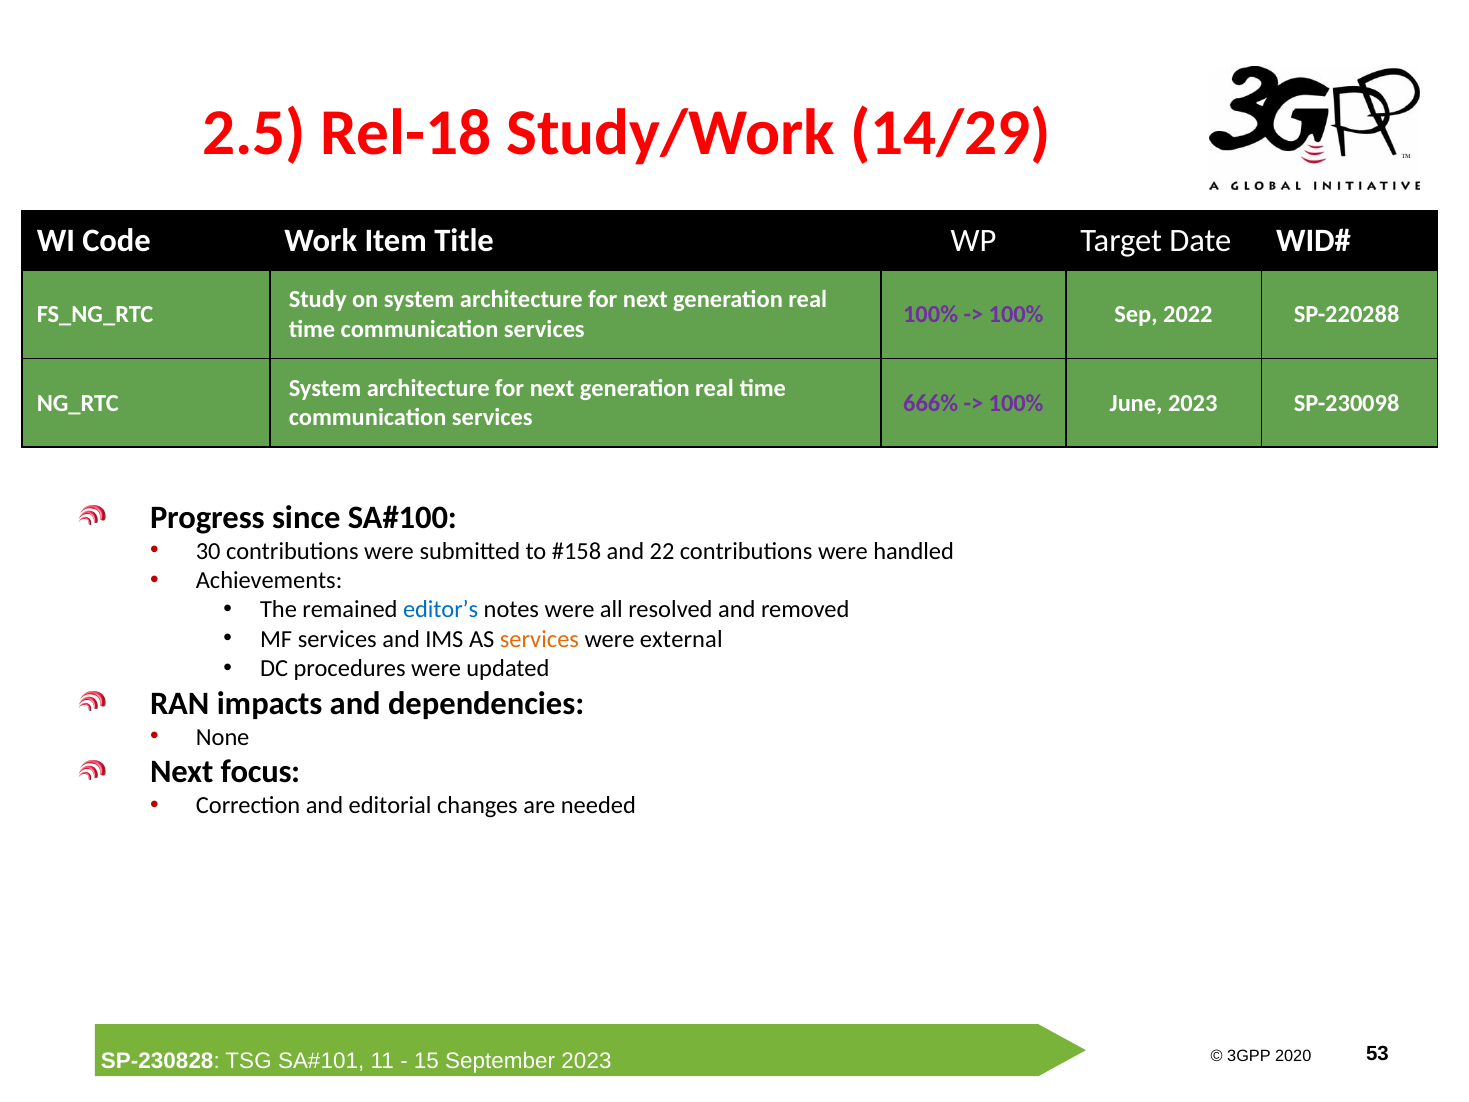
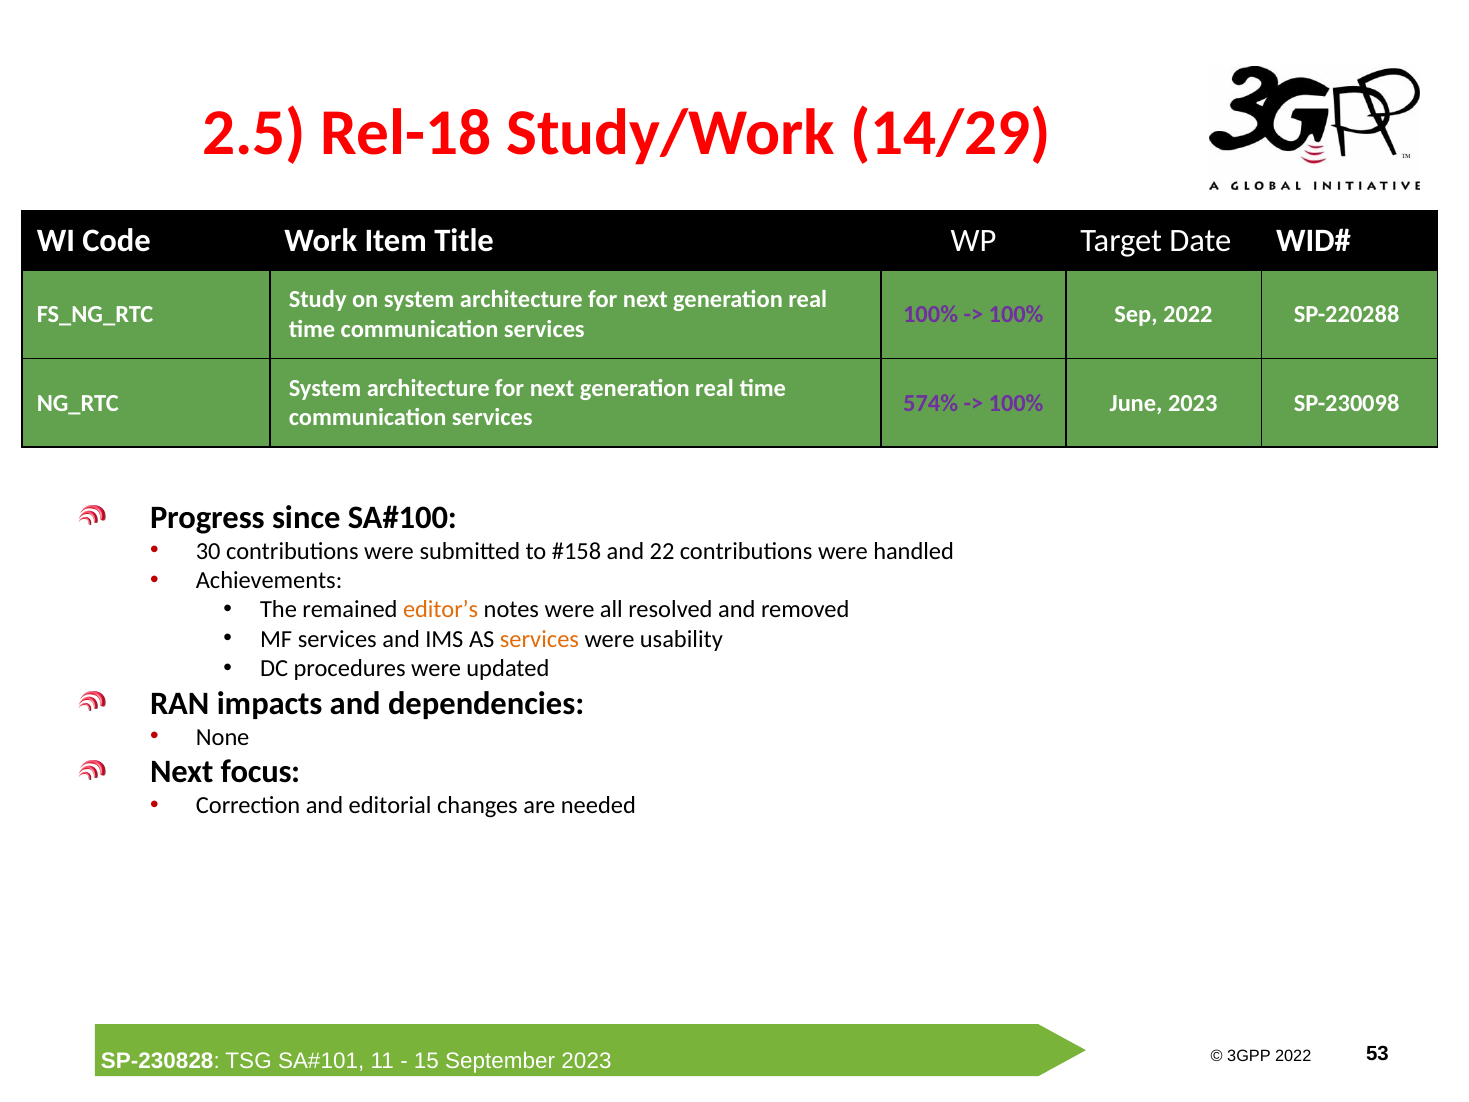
666%: 666% -> 574%
editor’s colour: blue -> orange
external: external -> usability
2020 at (1293, 1056): 2020 -> 2022
